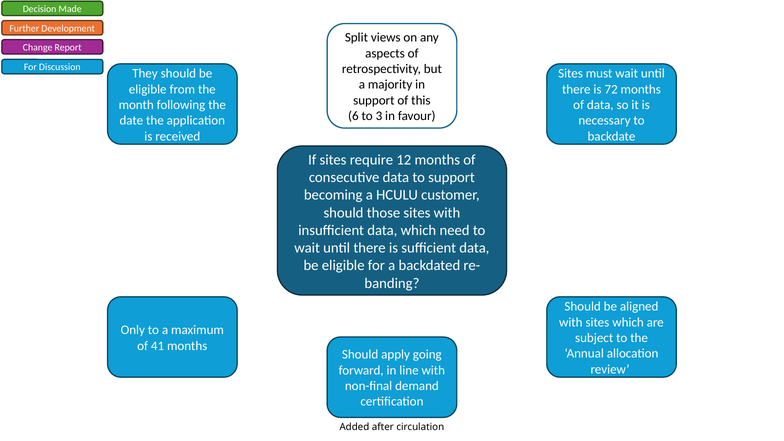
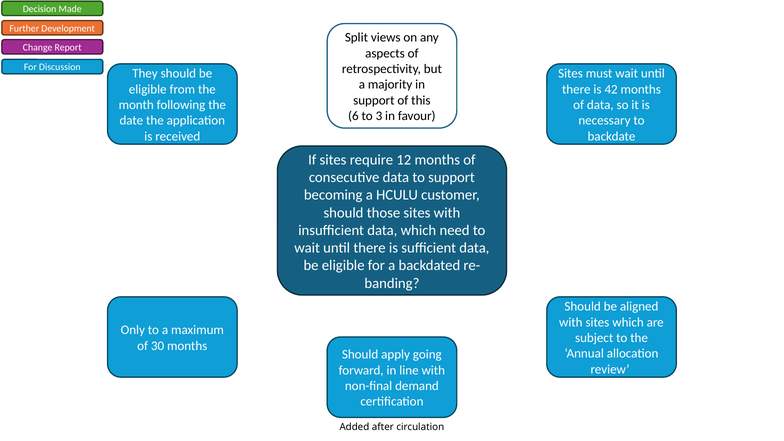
72: 72 -> 42
41: 41 -> 30
